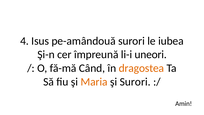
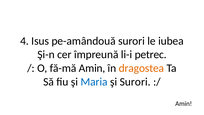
uneori: uneori -> petrec
fă-mă Când: Când -> Amin
Maria colour: orange -> blue
